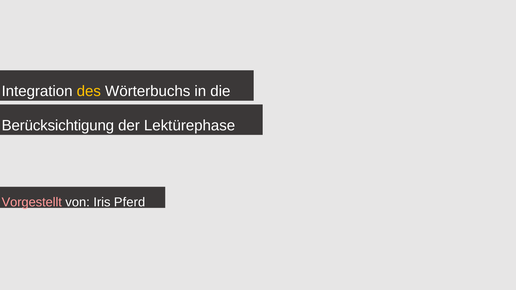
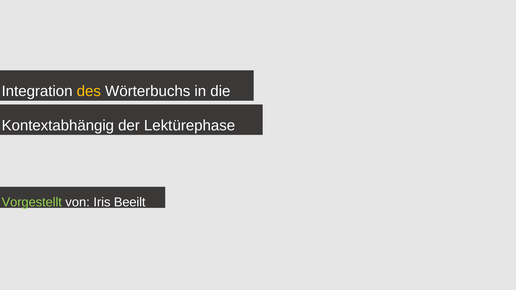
Berücksichtigung: Berücksichtigung -> Kontextabhängig
Vorgestellt colour: pink -> light green
Pferd: Pferd -> Beeilt
